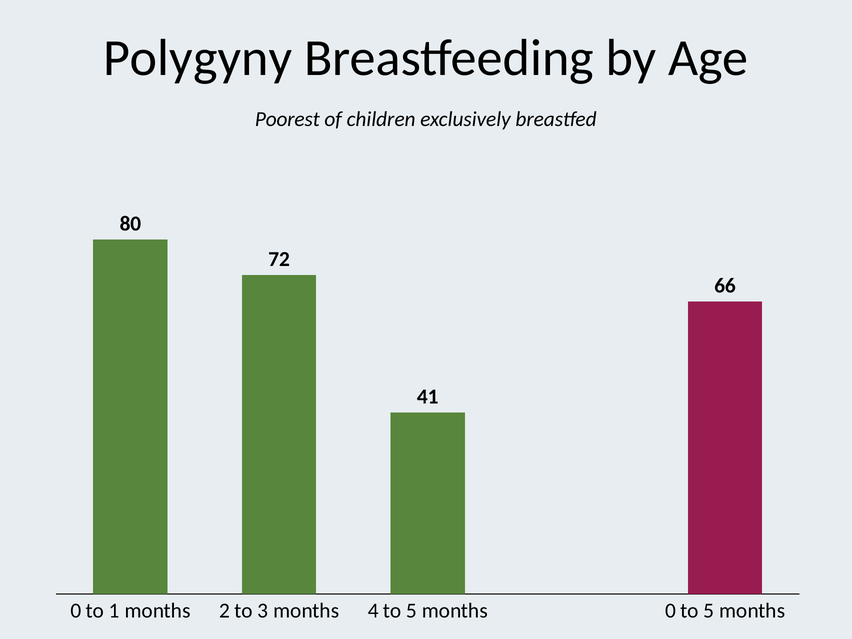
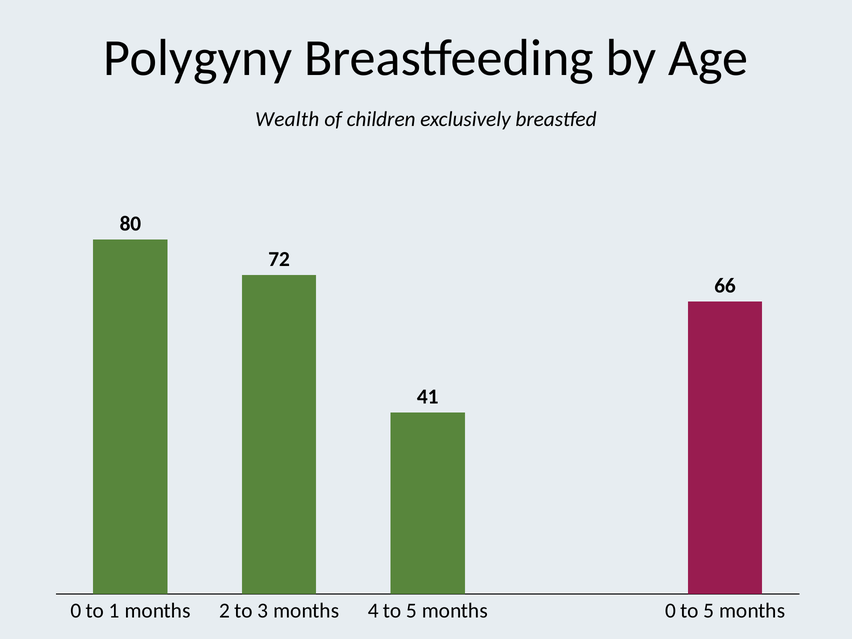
Poorest: Poorest -> Wealth
